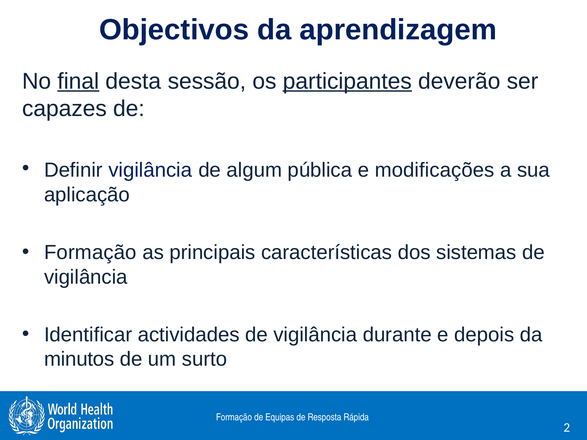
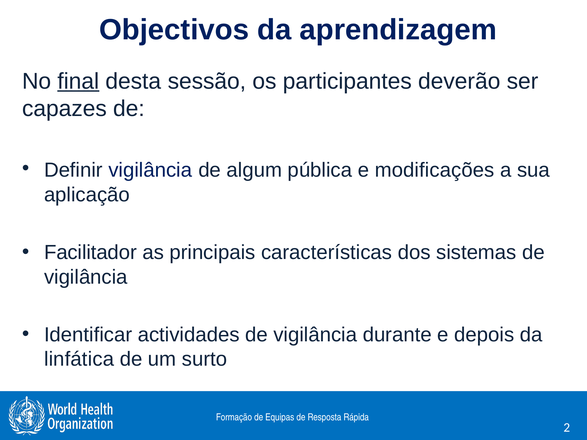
participantes underline: present -> none
Formação at (90, 253): Formação -> Facilitador
minutos: minutos -> linfática
